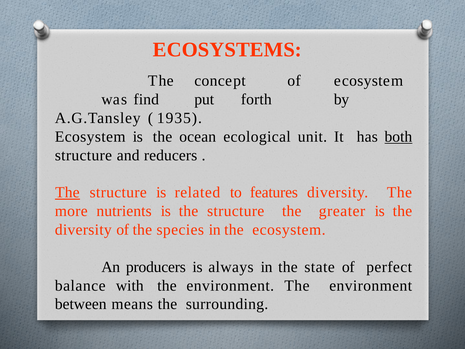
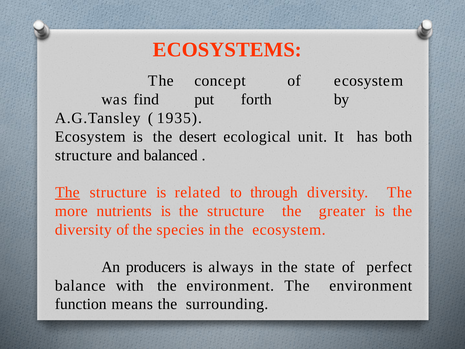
ocean: ocean -> desert
both underline: present -> none
reducers: reducers -> balanced
features: features -> through
between: between -> function
